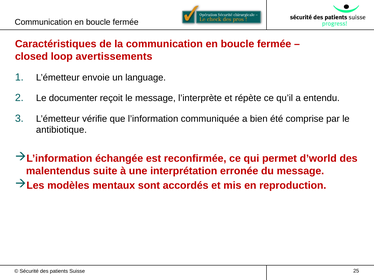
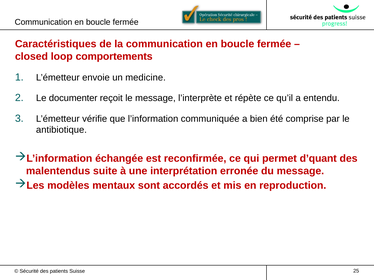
avertissements: avertissements -> comportements
language: language -> medicine
d’world: d’world -> d’quant
